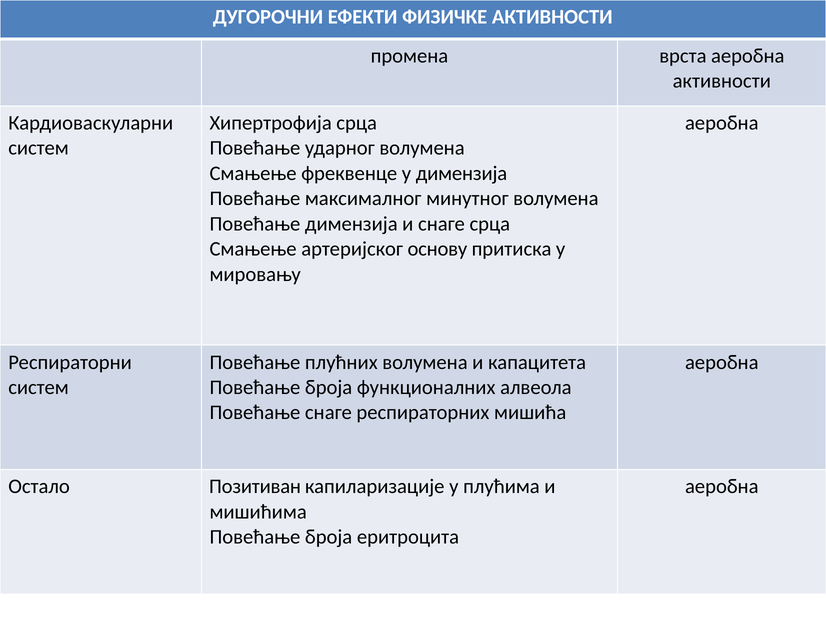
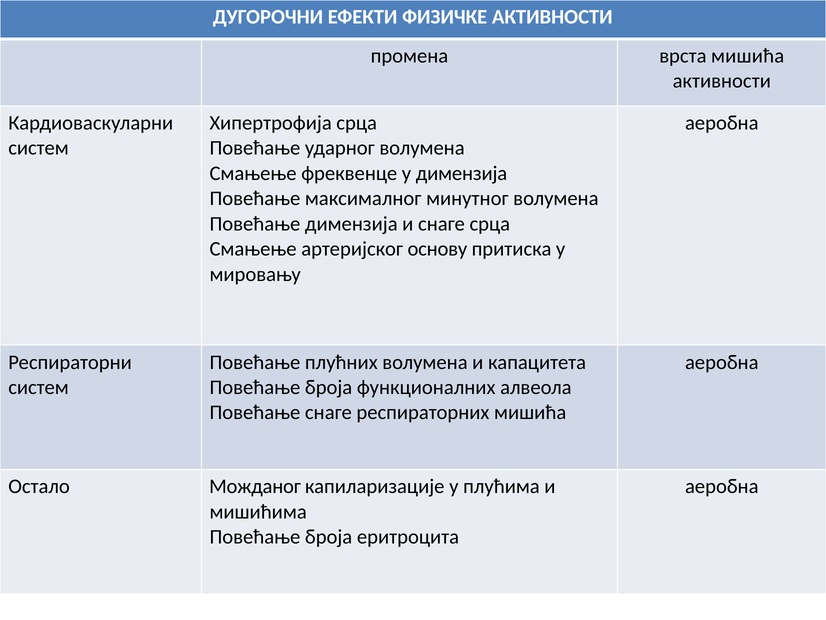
врста аеробна: аеробна -> мишића
Позитиван: Позитиван -> Можданог
